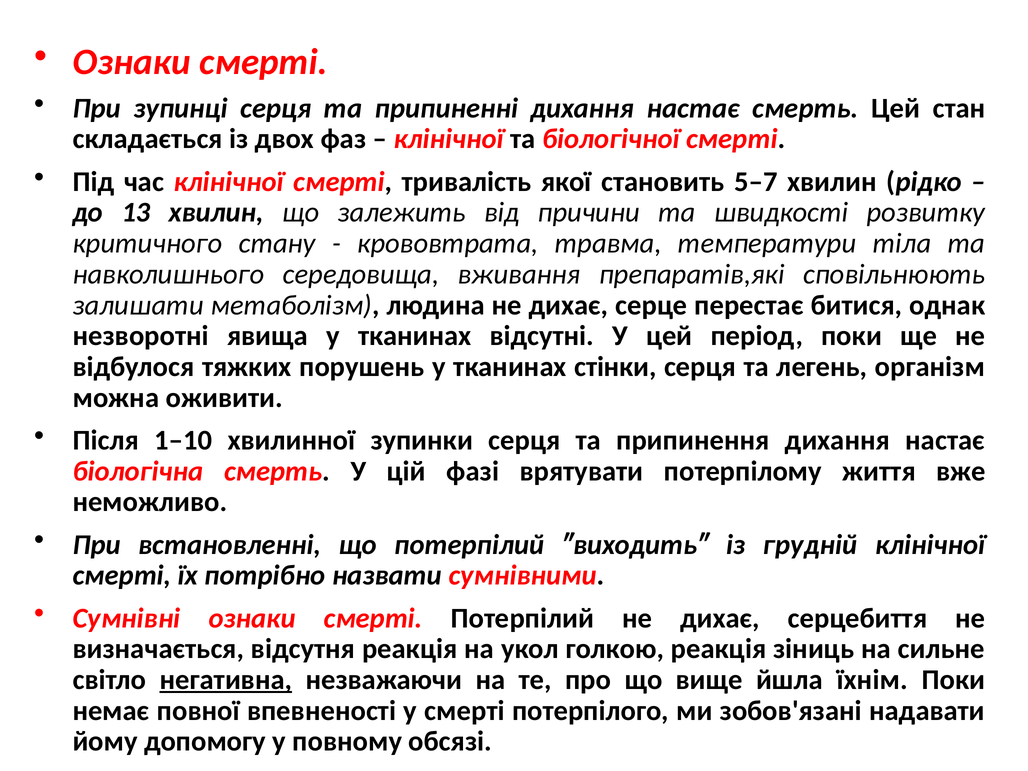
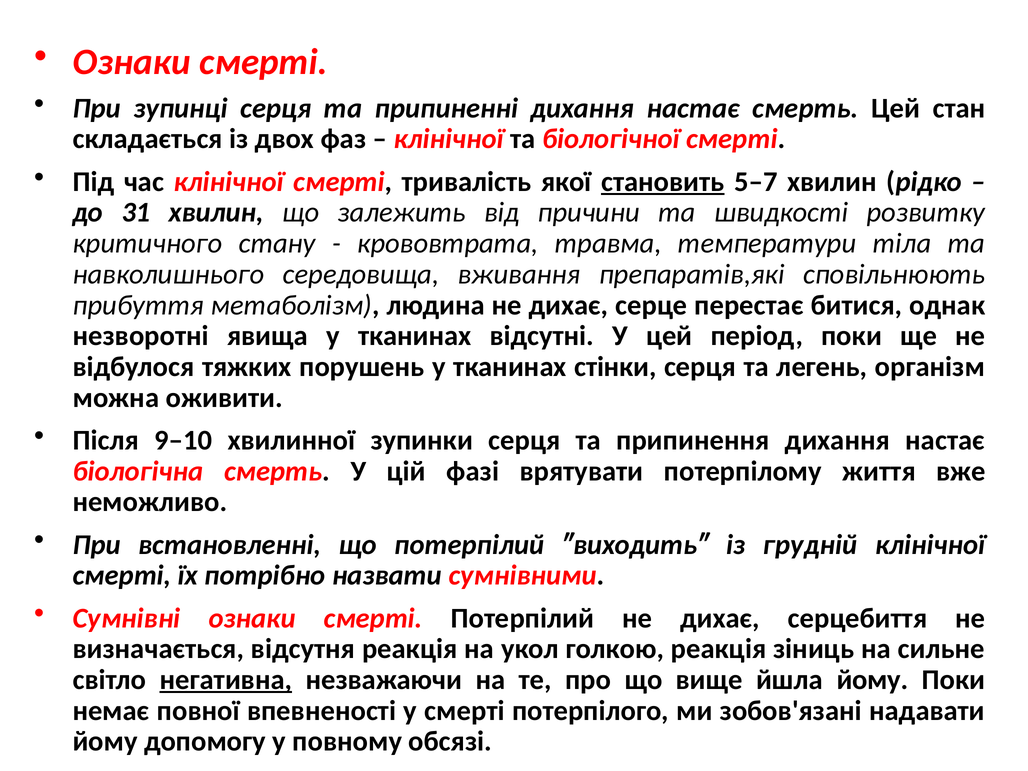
становить underline: none -> present
13: 13 -> 31
залишати: залишати -> прибуття
1‒10: 1‒10 -> 9‒10
йшла їхнім: їхнім -> йому
